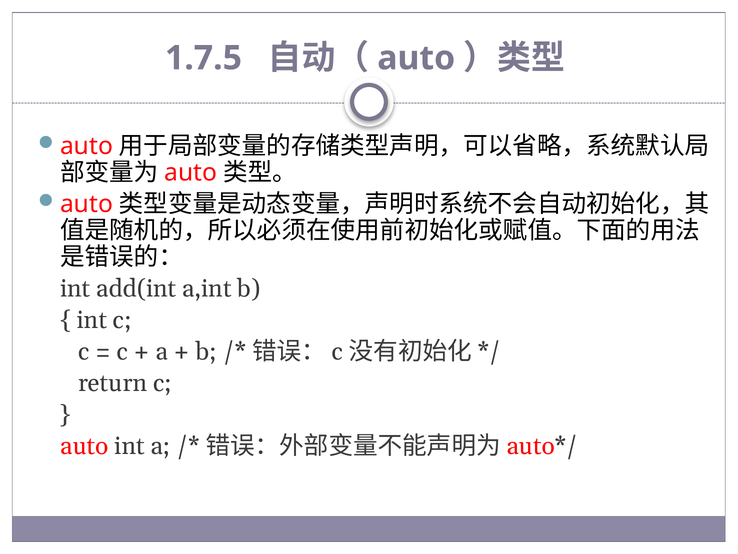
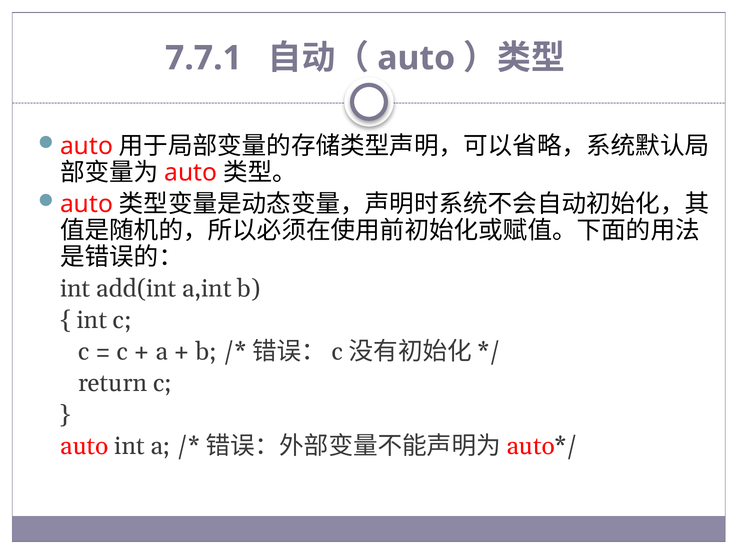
1.7.5: 1.7.5 -> 7.7.1
